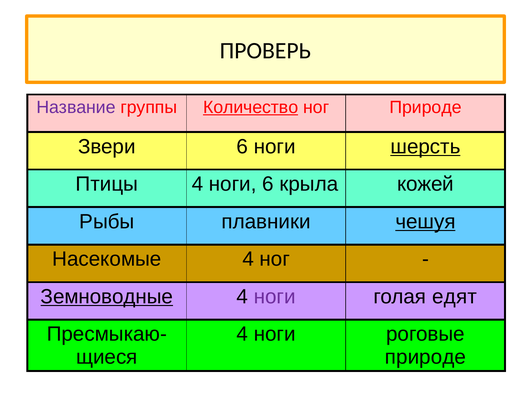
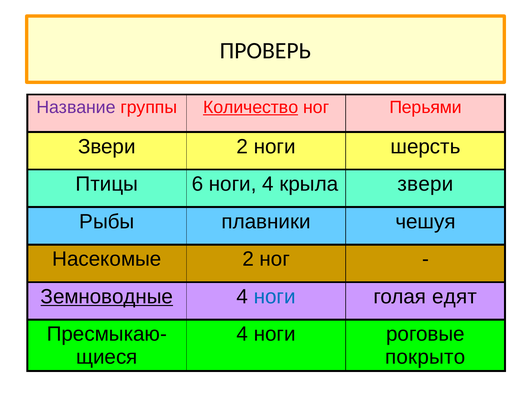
ног Природе: Природе -> Перьями
Звери 6: 6 -> 2
шерсть underline: present -> none
Птицы 4: 4 -> 6
ноги 6: 6 -> 4
крыла кожей: кожей -> звери
чешуя underline: present -> none
Насекомые 4: 4 -> 2
ноги at (275, 297) colour: purple -> blue
природе at (425, 357): природе -> покрыто
